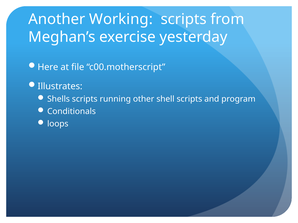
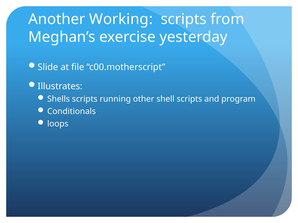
Here: Here -> Slide
